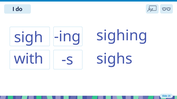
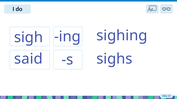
with: with -> said
